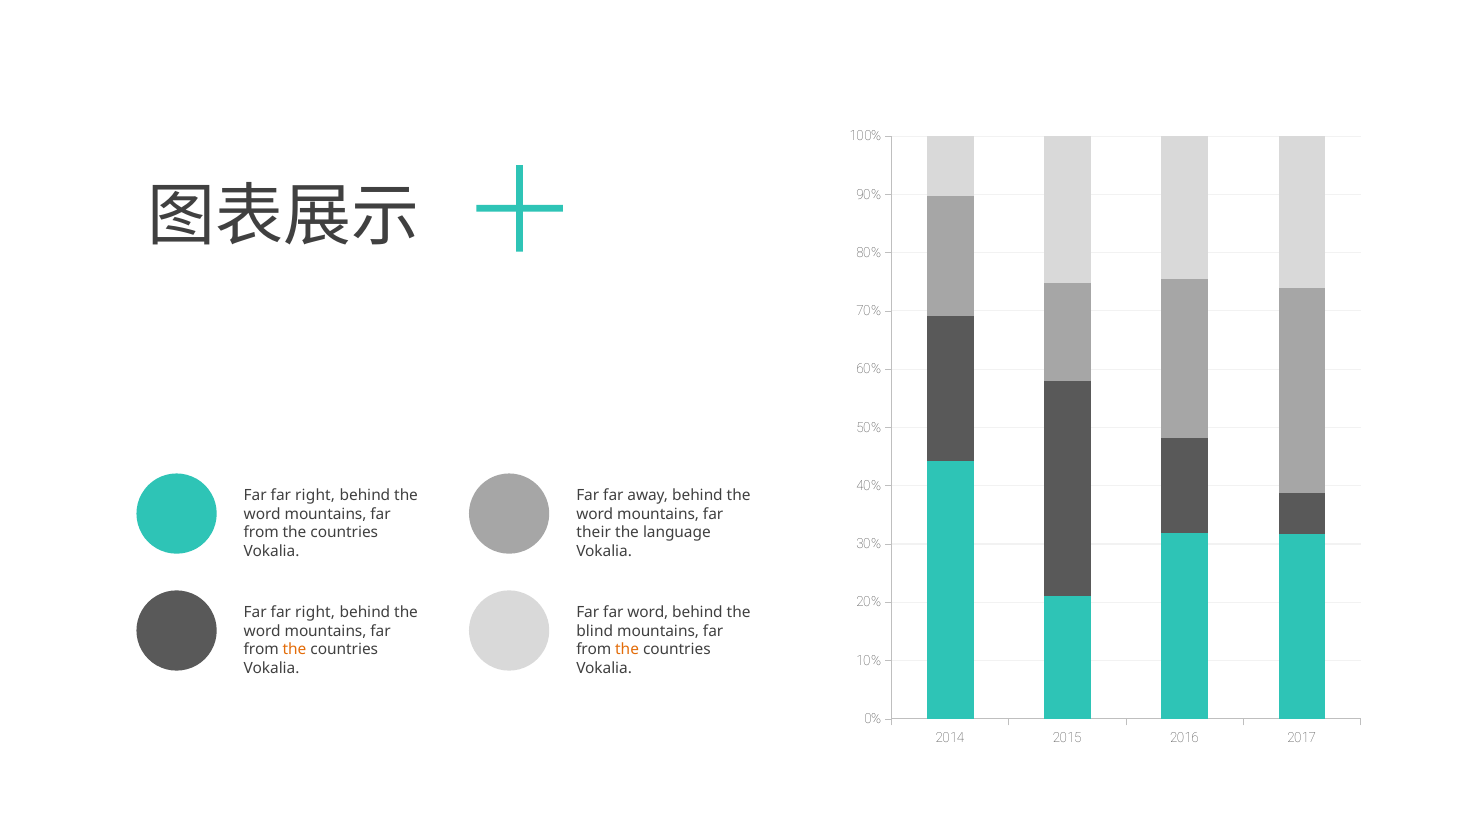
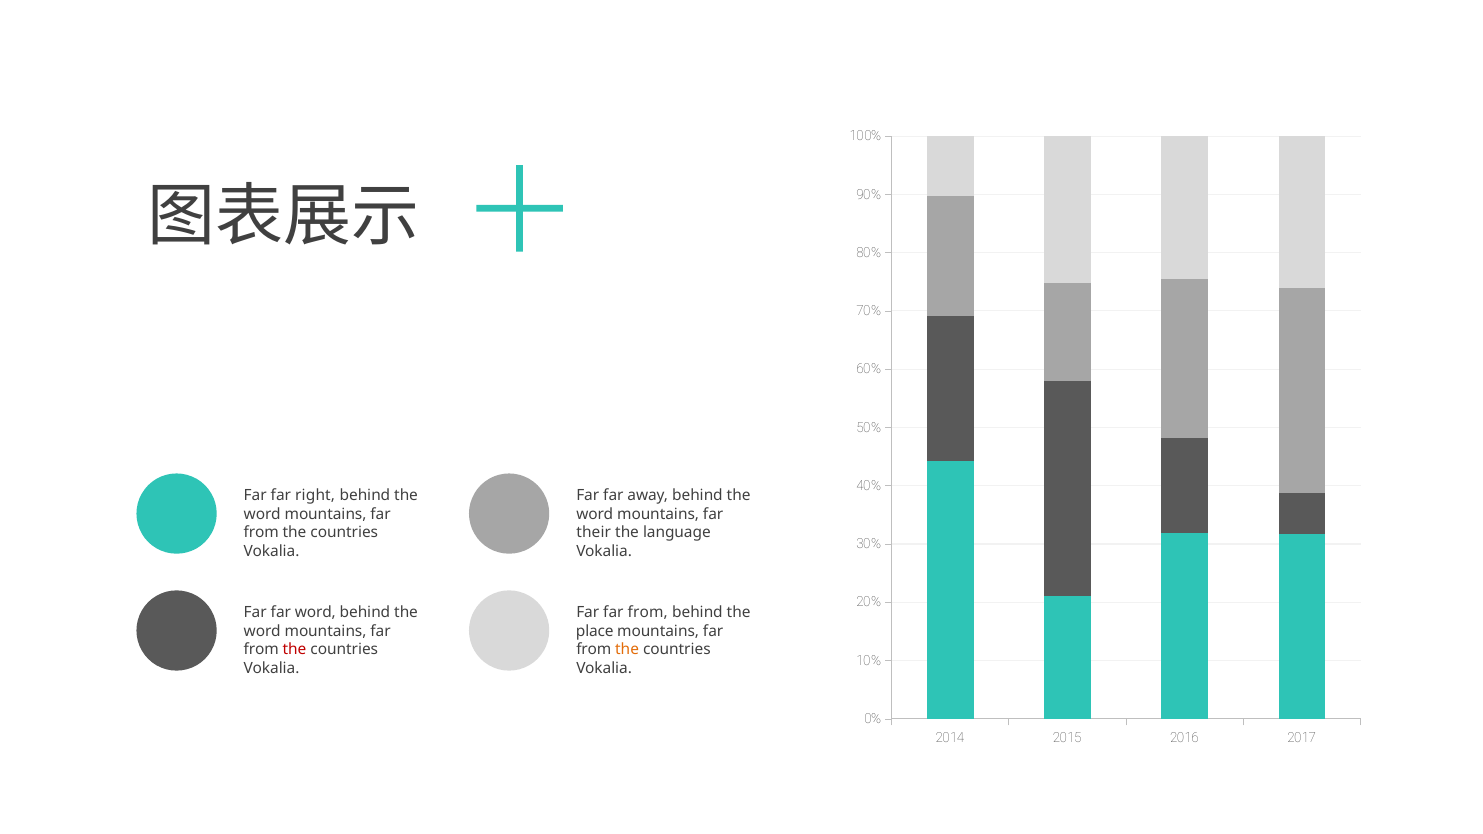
right at (315, 613): right -> word
Far far word: word -> from
blind: blind -> place
the at (295, 650) colour: orange -> red
